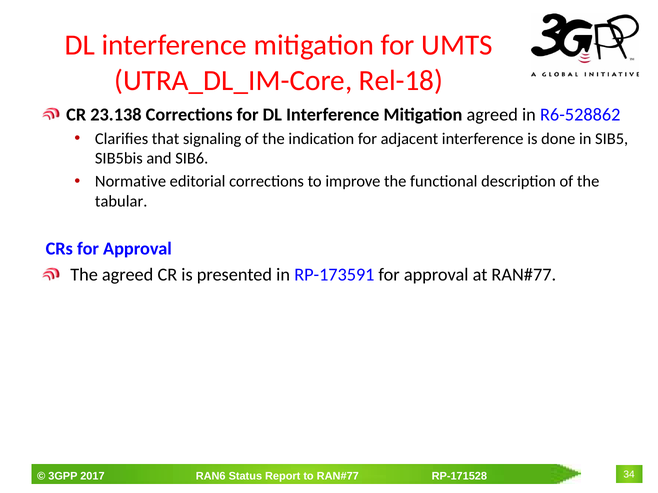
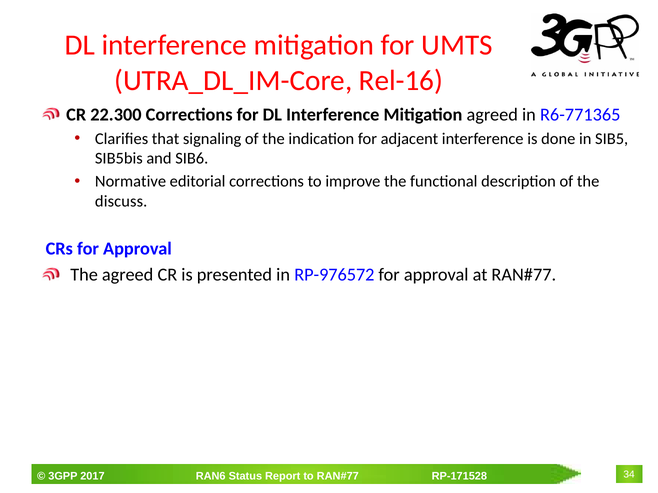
Rel-18: Rel-18 -> Rel-16
23.138: 23.138 -> 22.300
R6-528862: R6-528862 -> R6-771365
tabular: tabular -> discuss
RP-173591: RP-173591 -> RP-976572
